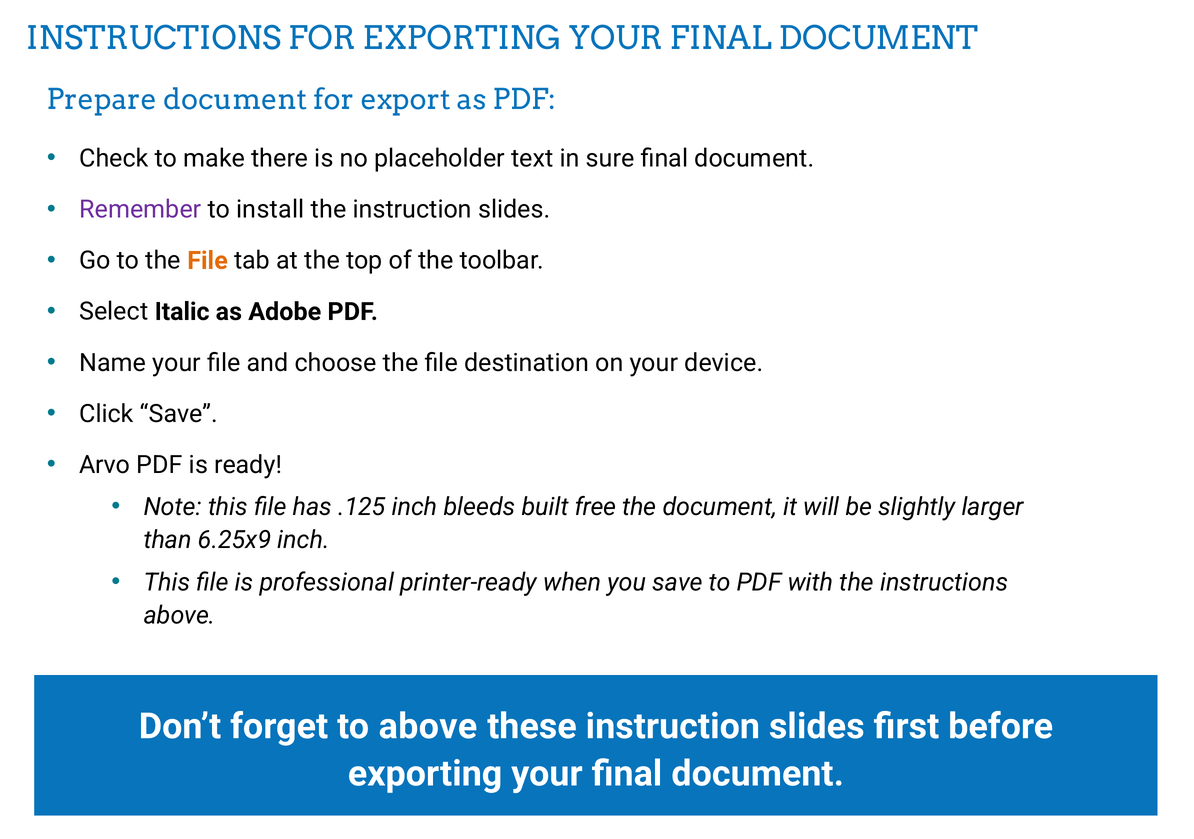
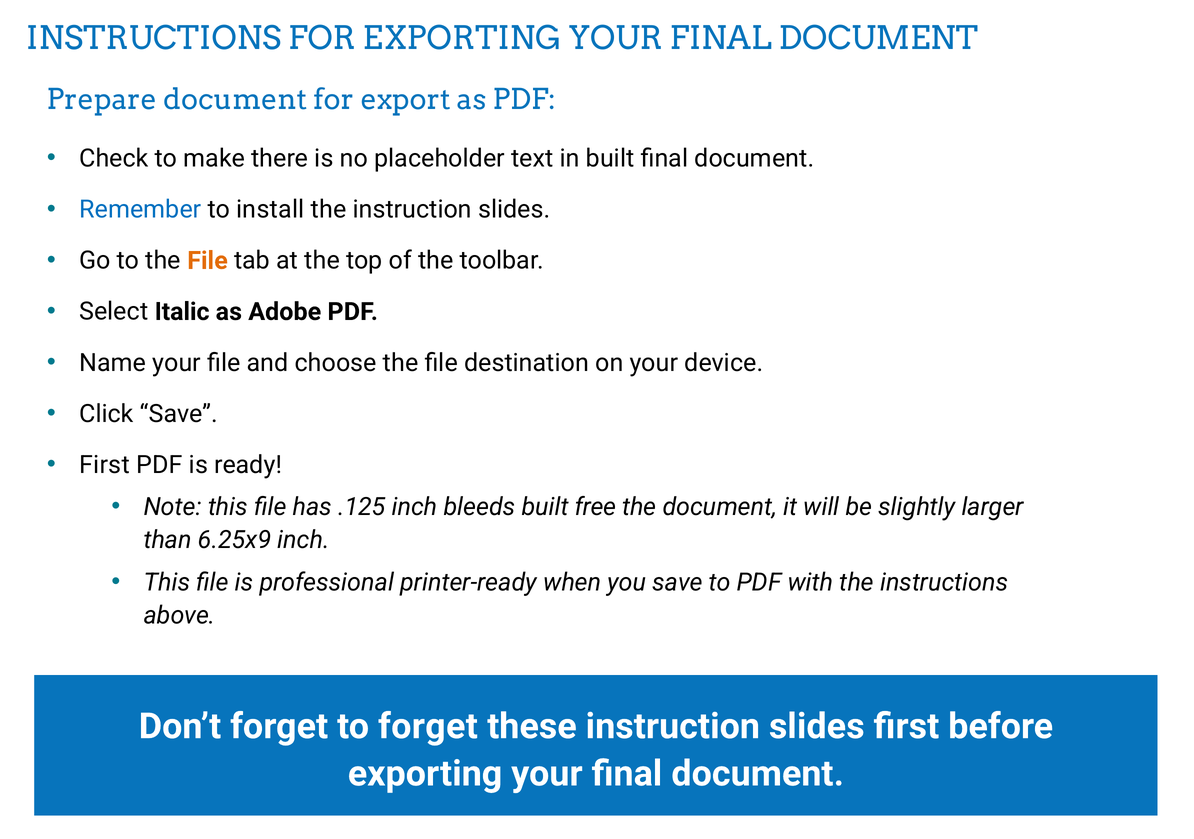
in sure: sure -> built
Remember colour: purple -> blue
Arvo at (105, 465): Arvo -> First
to above: above -> forget
